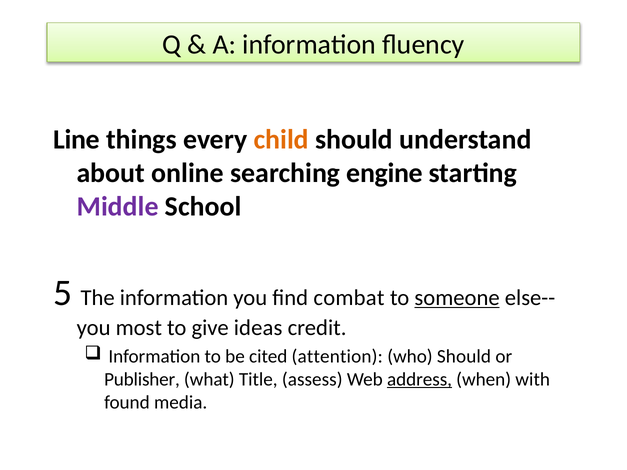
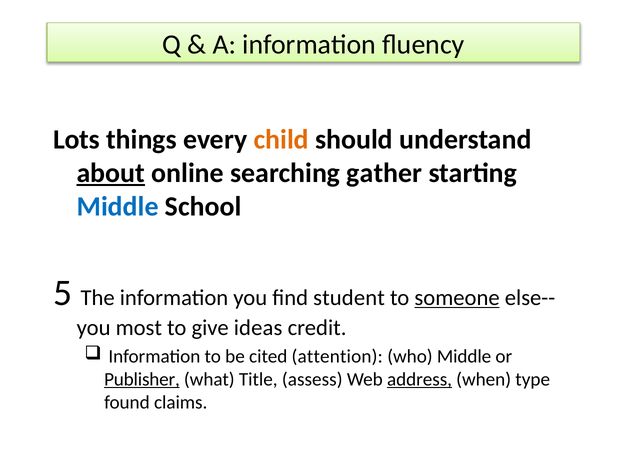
Line: Line -> Lots
about underline: none -> present
engine: engine -> gather
Middle at (118, 207) colour: purple -> blue
combat: combat -> student
who Should: Should -> Middle
Publisher underline: none -> present
with: with -> type
media: media -> claims
